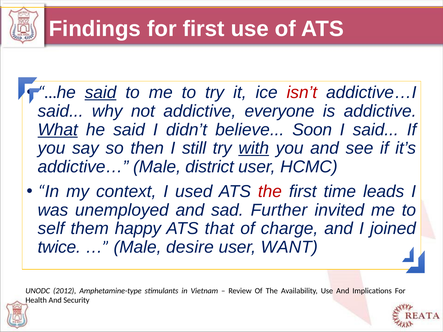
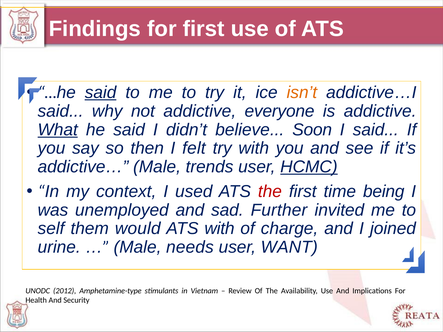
isn’t colour: red -> orange
still: still -> felt
with at (254, 148) underline: present -> none
district: district -> trends
HCMC underline: none -> present
leads: leads -> being
happy: happy -> would
ATS that: that -> with
twice: twice -> urine
desire: desire -> needs
